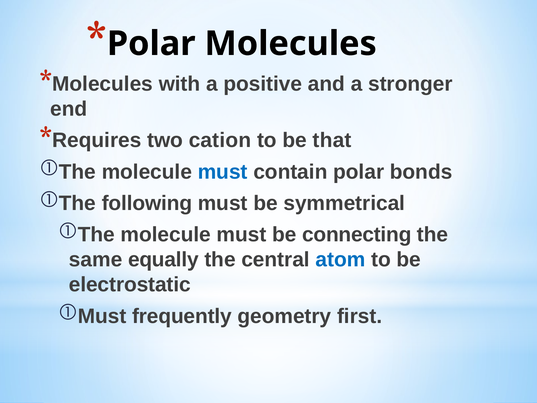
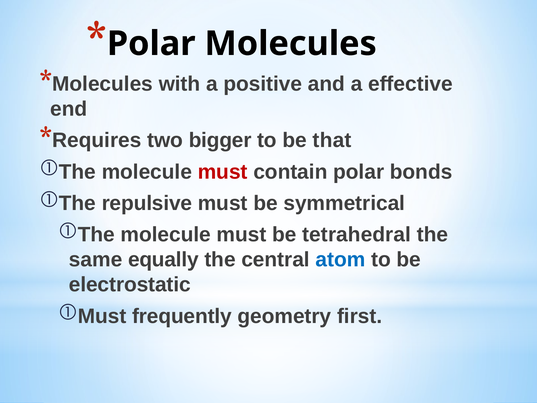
stronger: stronger -> effective
cation: cation -> bigger
must at (223, 172) colour: blue -> red
following: following -> repulsive
connecting: connecting -> tetrahedral
